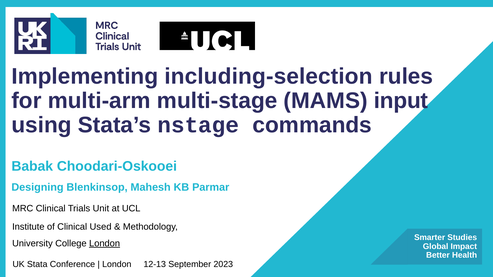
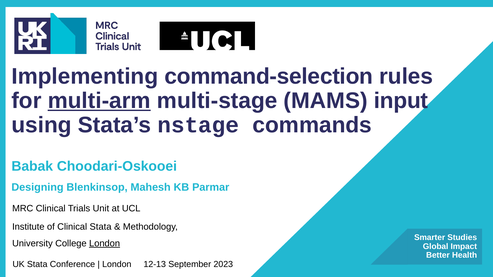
including-selection: including-selection -> command-selection
multi-arm underline: none -> present
Clinical Used: Used -> Stata
